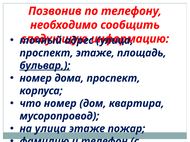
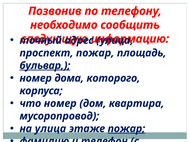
проспект этаже: этаже -> пожар
дома проспект: проспект -> которого
пожар at (126, 129) underline: none -> present
